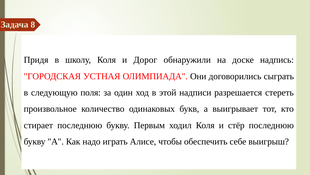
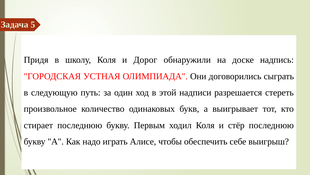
8: 8 -> 5
поля: поля -> путь
